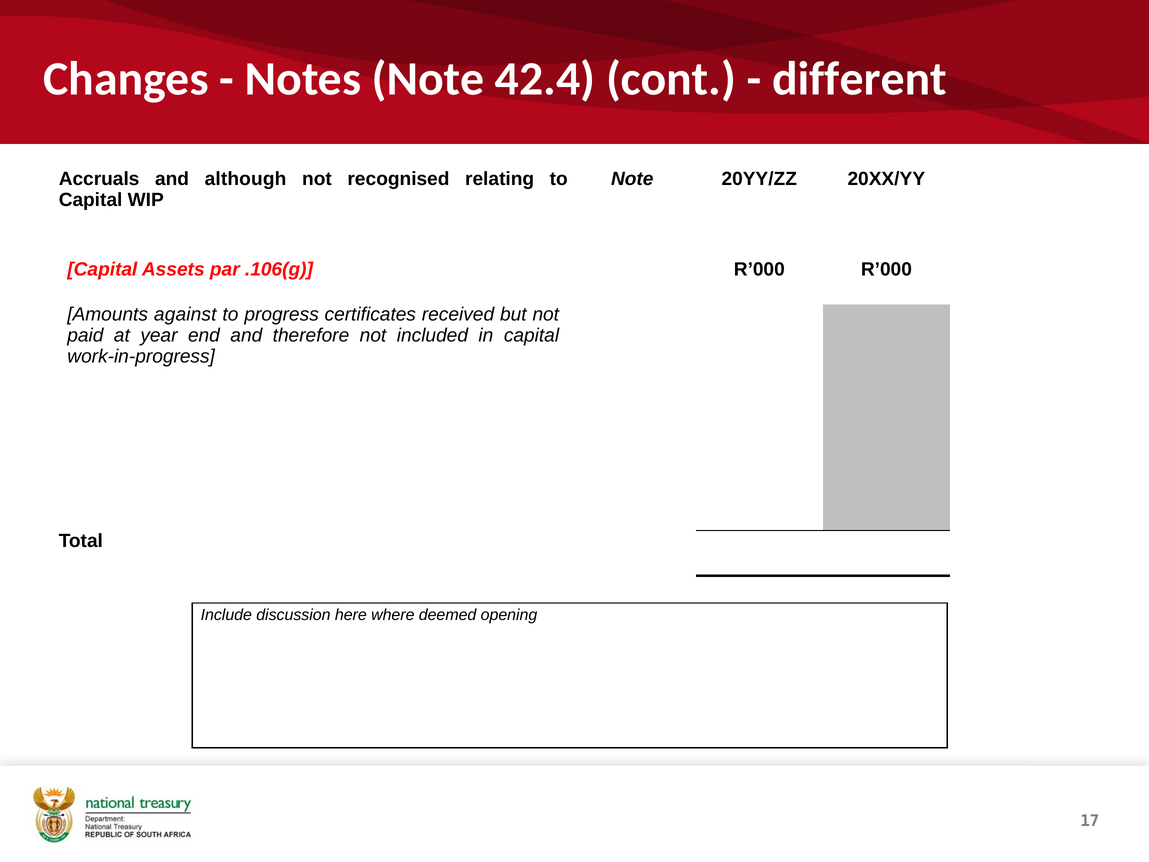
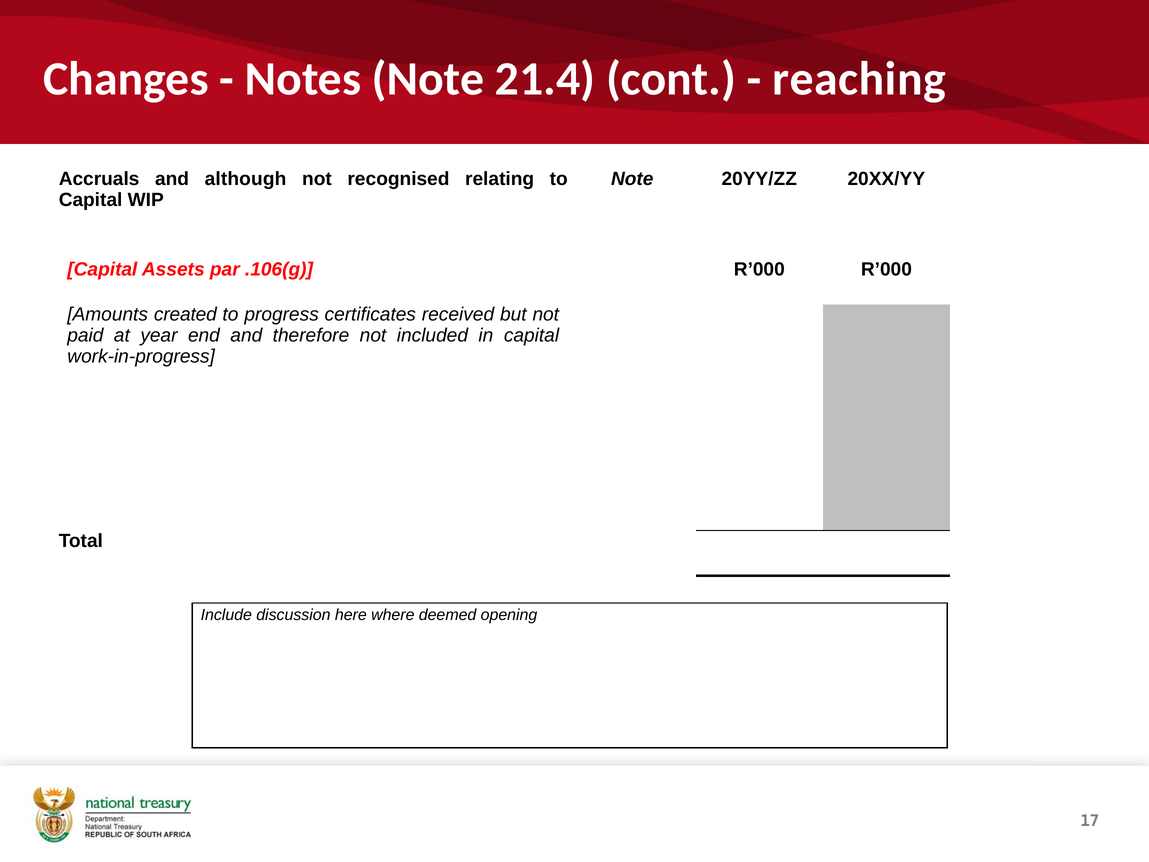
42.4: 42.4 -> 21.4
different: different -> reaching
against: against -> created
